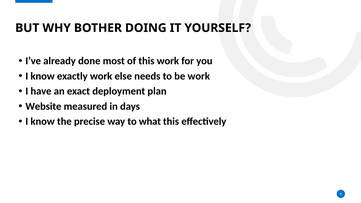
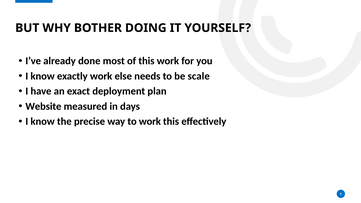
be work: work -> scale
to what: what -> work
